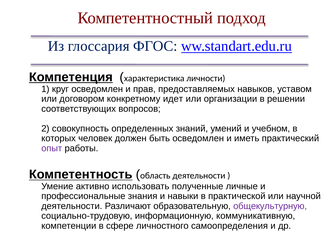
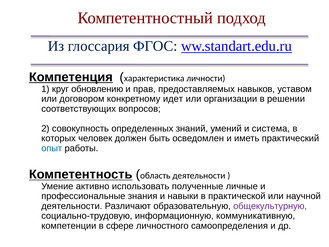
круг осведомлен: осведомлен -> обновлению
учебном: учебном -> система
опыт colour: purple -> blue
